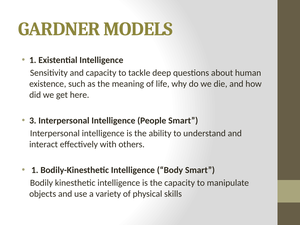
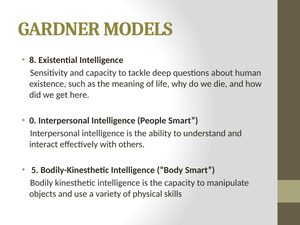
1 at (33, 60): 1 -> 8
3: 3 -> 0
1 at (35, 170): 1 -> 5
